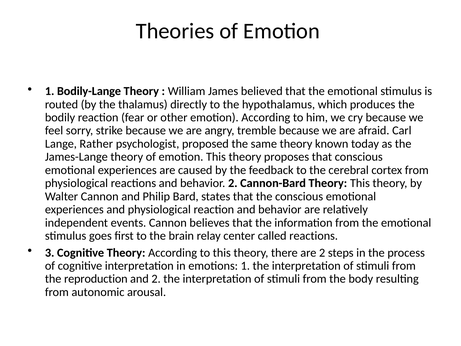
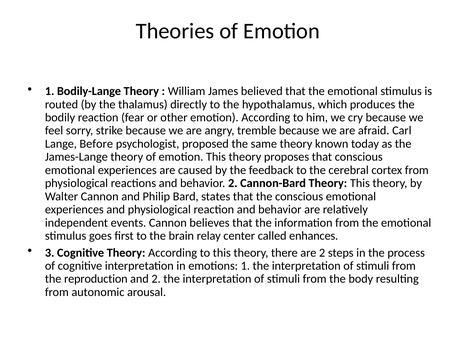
Rather: Rather -> Before
called reactions: reactions -> enhances
